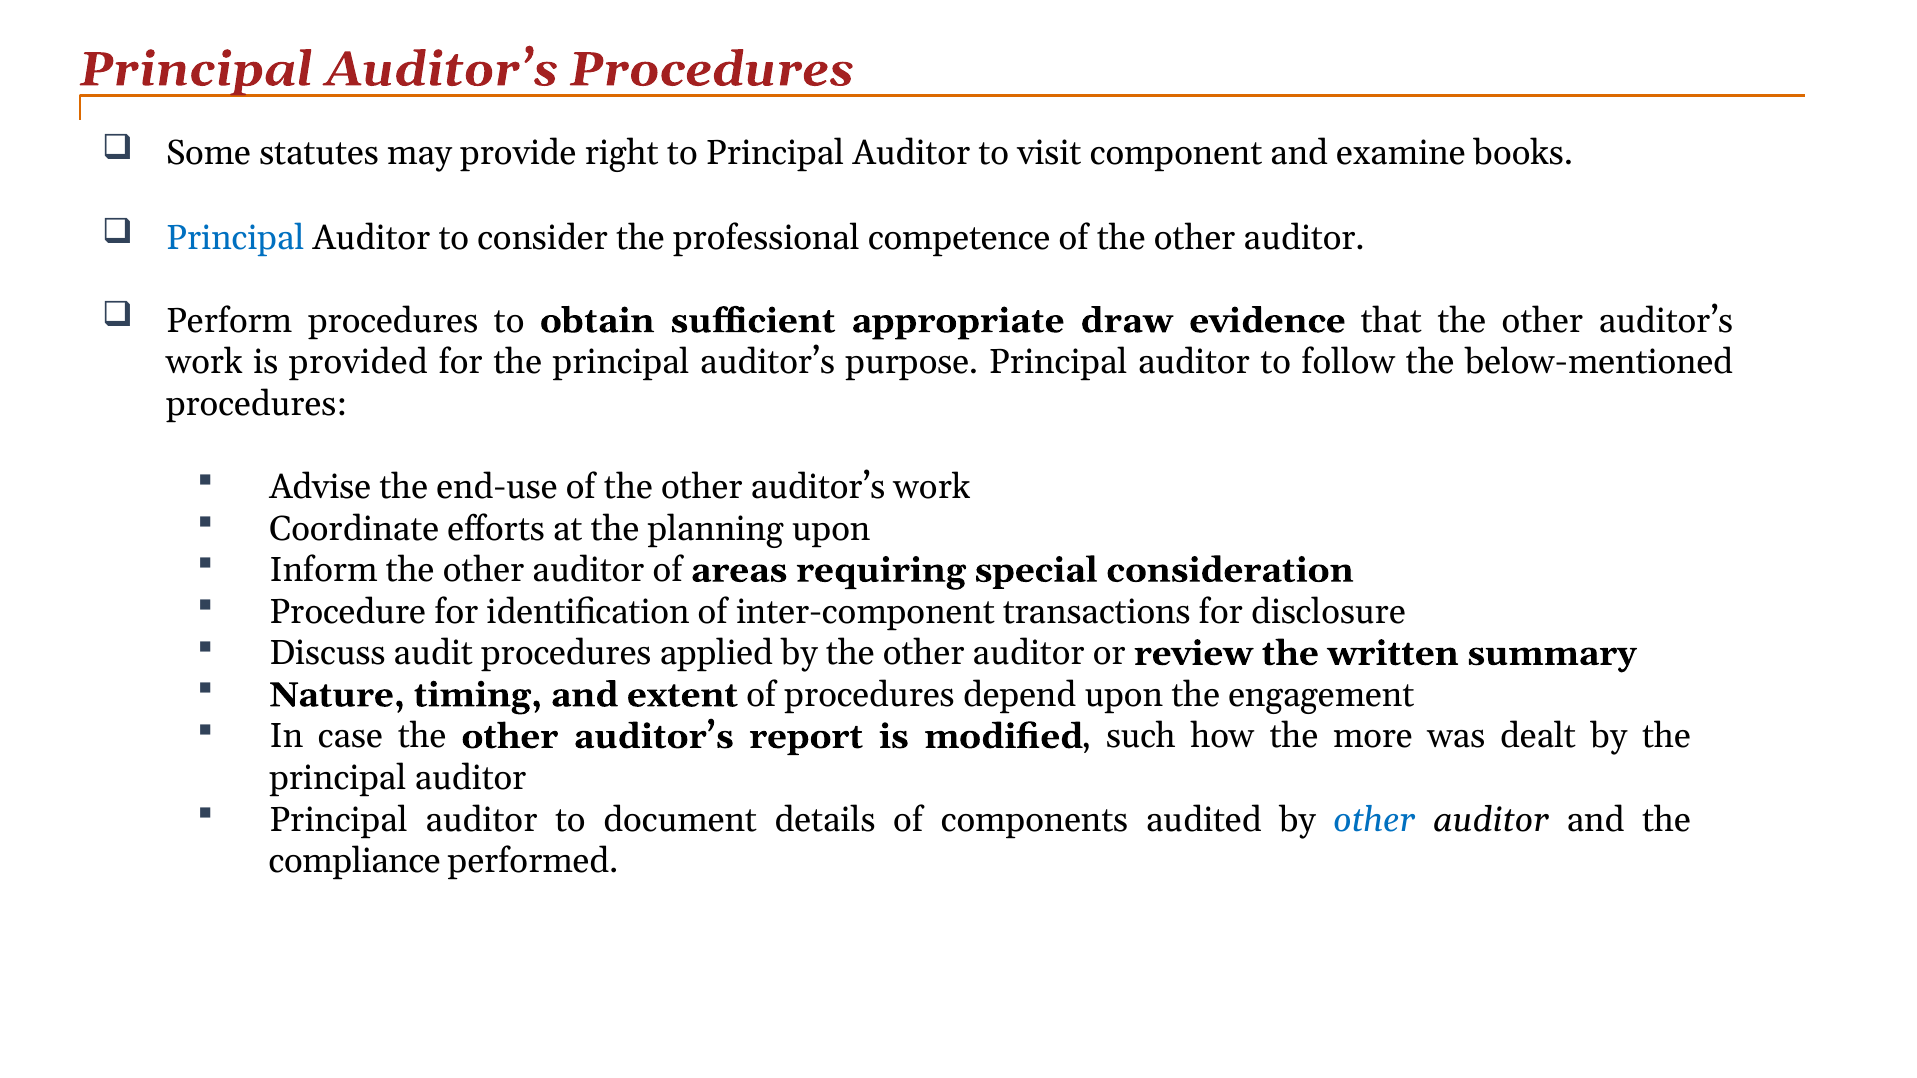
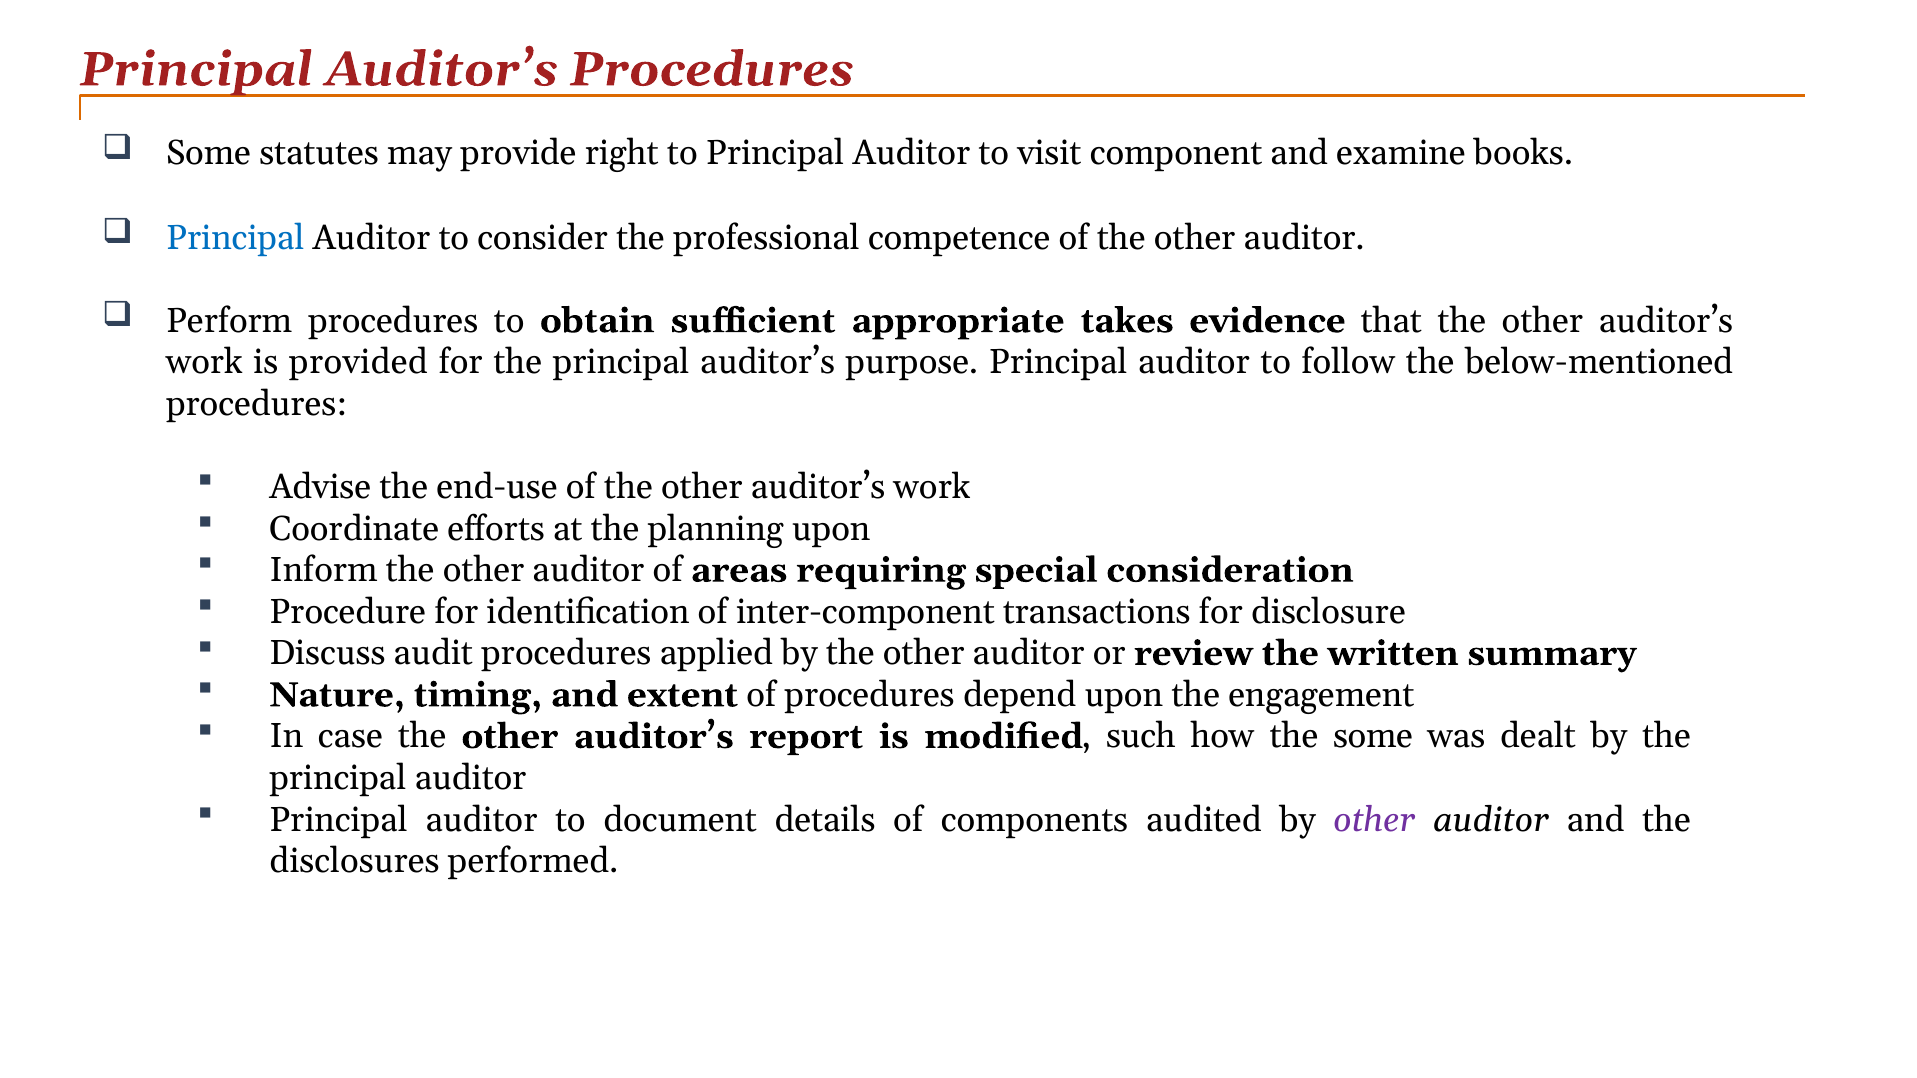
draw: draw -> takes
the more: more -> some
other at (1374, 820) colour: blue -> purple
compliance: compliance -> disclosures
